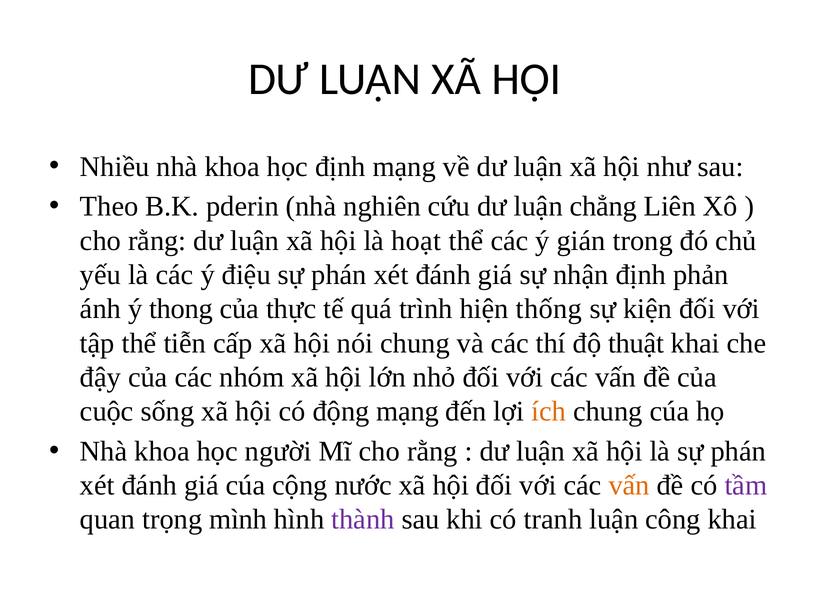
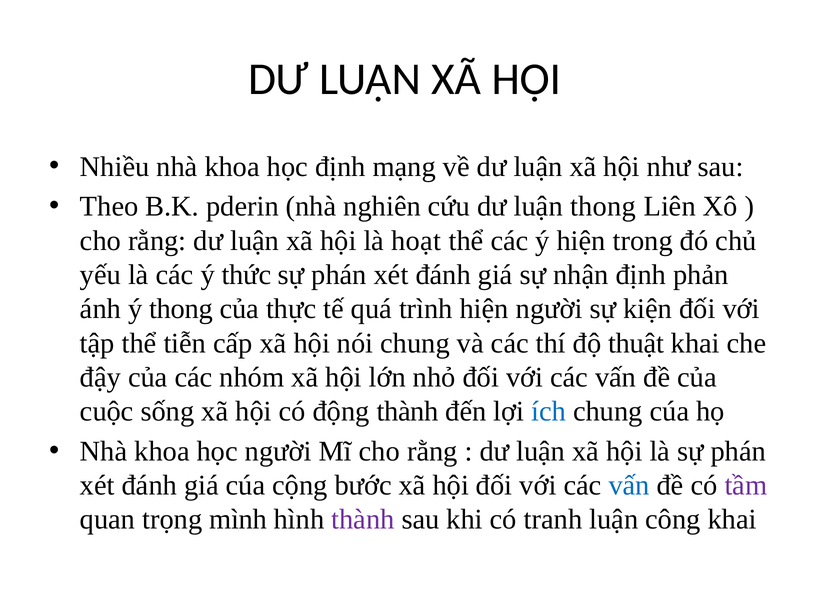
luận chẳng: chẳng -> thong
ý gián: gián -> hiện
điệu: điệu -> thức
hiện thống: thống -> người
động mạng: mạng -> thành
ích colour: orange -> blue
nước: nước -> bước
vấn at (629, 485) colour: orange -> blue
